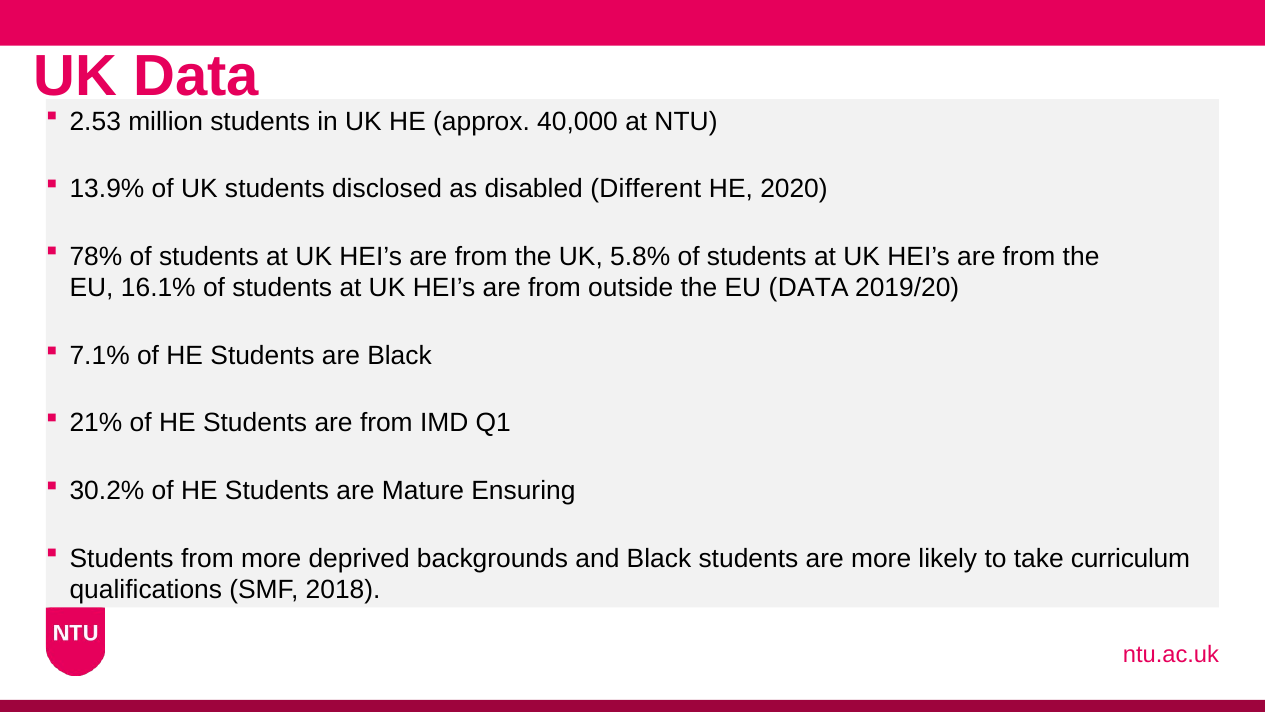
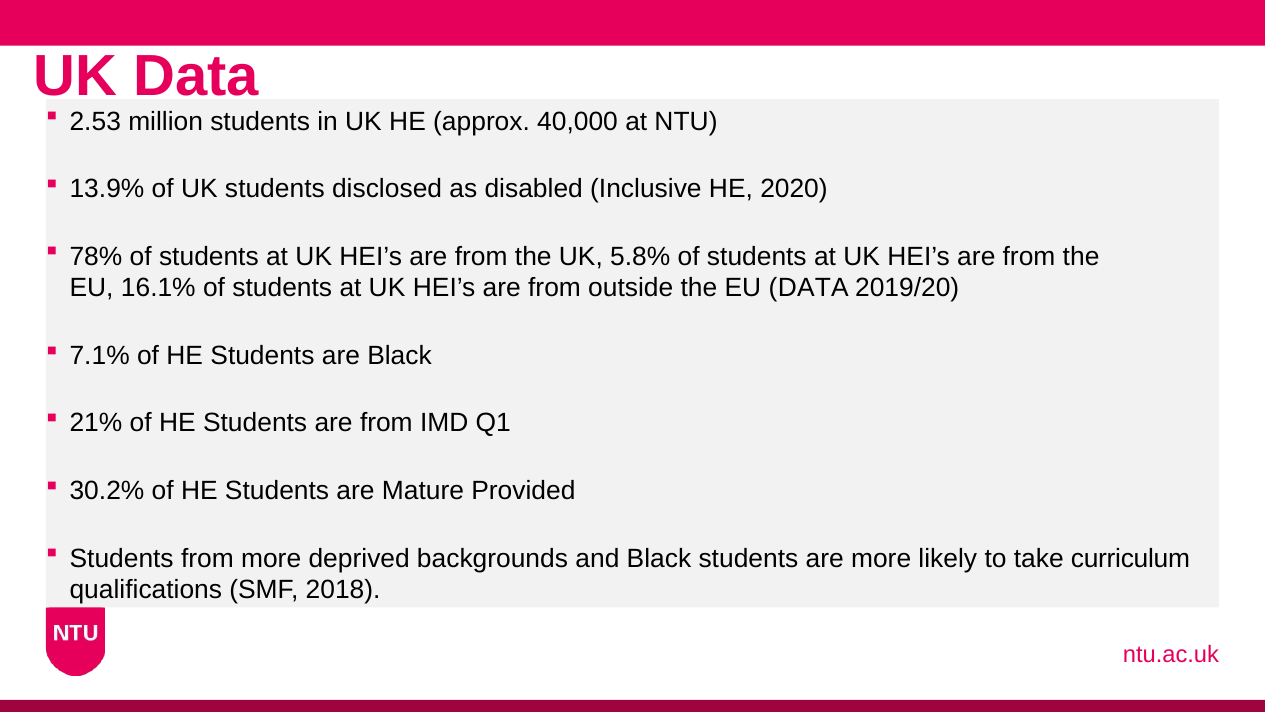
Different: Different -> Inclusive
Ensuring: Ensuring -> Provided
